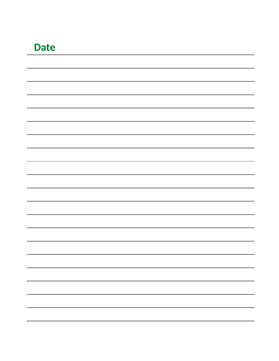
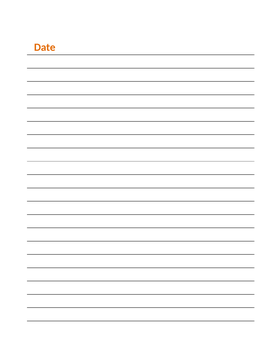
Date colour: green -> orange
